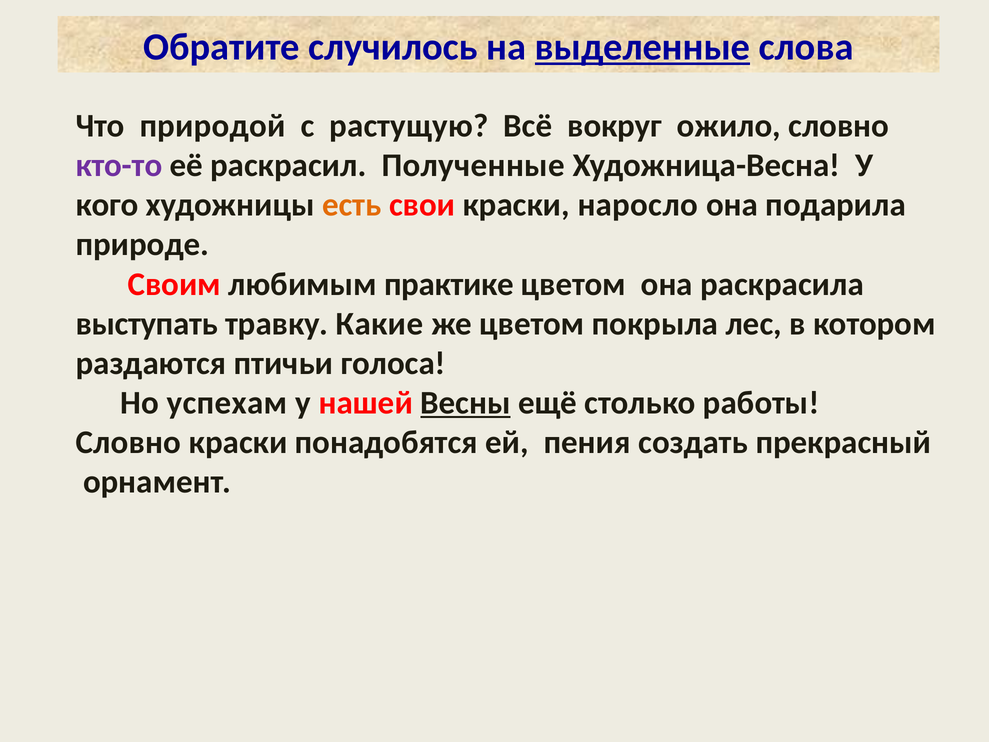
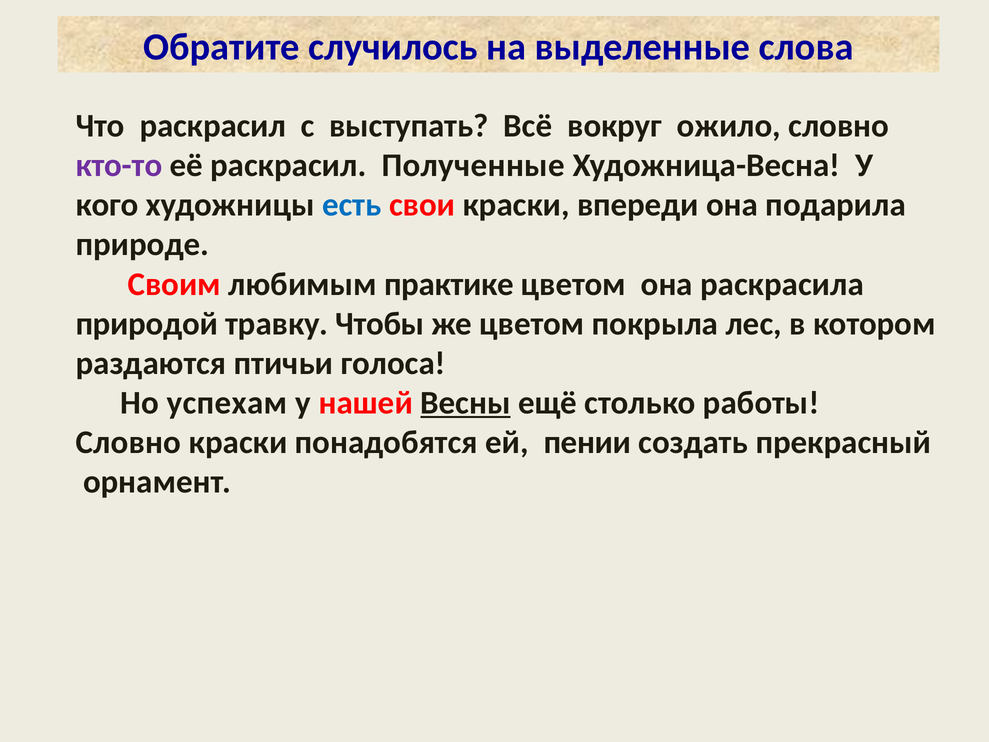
выделенные underline: present -> none
Что природой: природой -> раскрасил
растущую: растущую -> выступать
есть colour: orange -> blue
наросло: наросло -> впереди
выступать: выступать -> природой
Какие: Какие -> Чтобы
пения: пения -> пении
